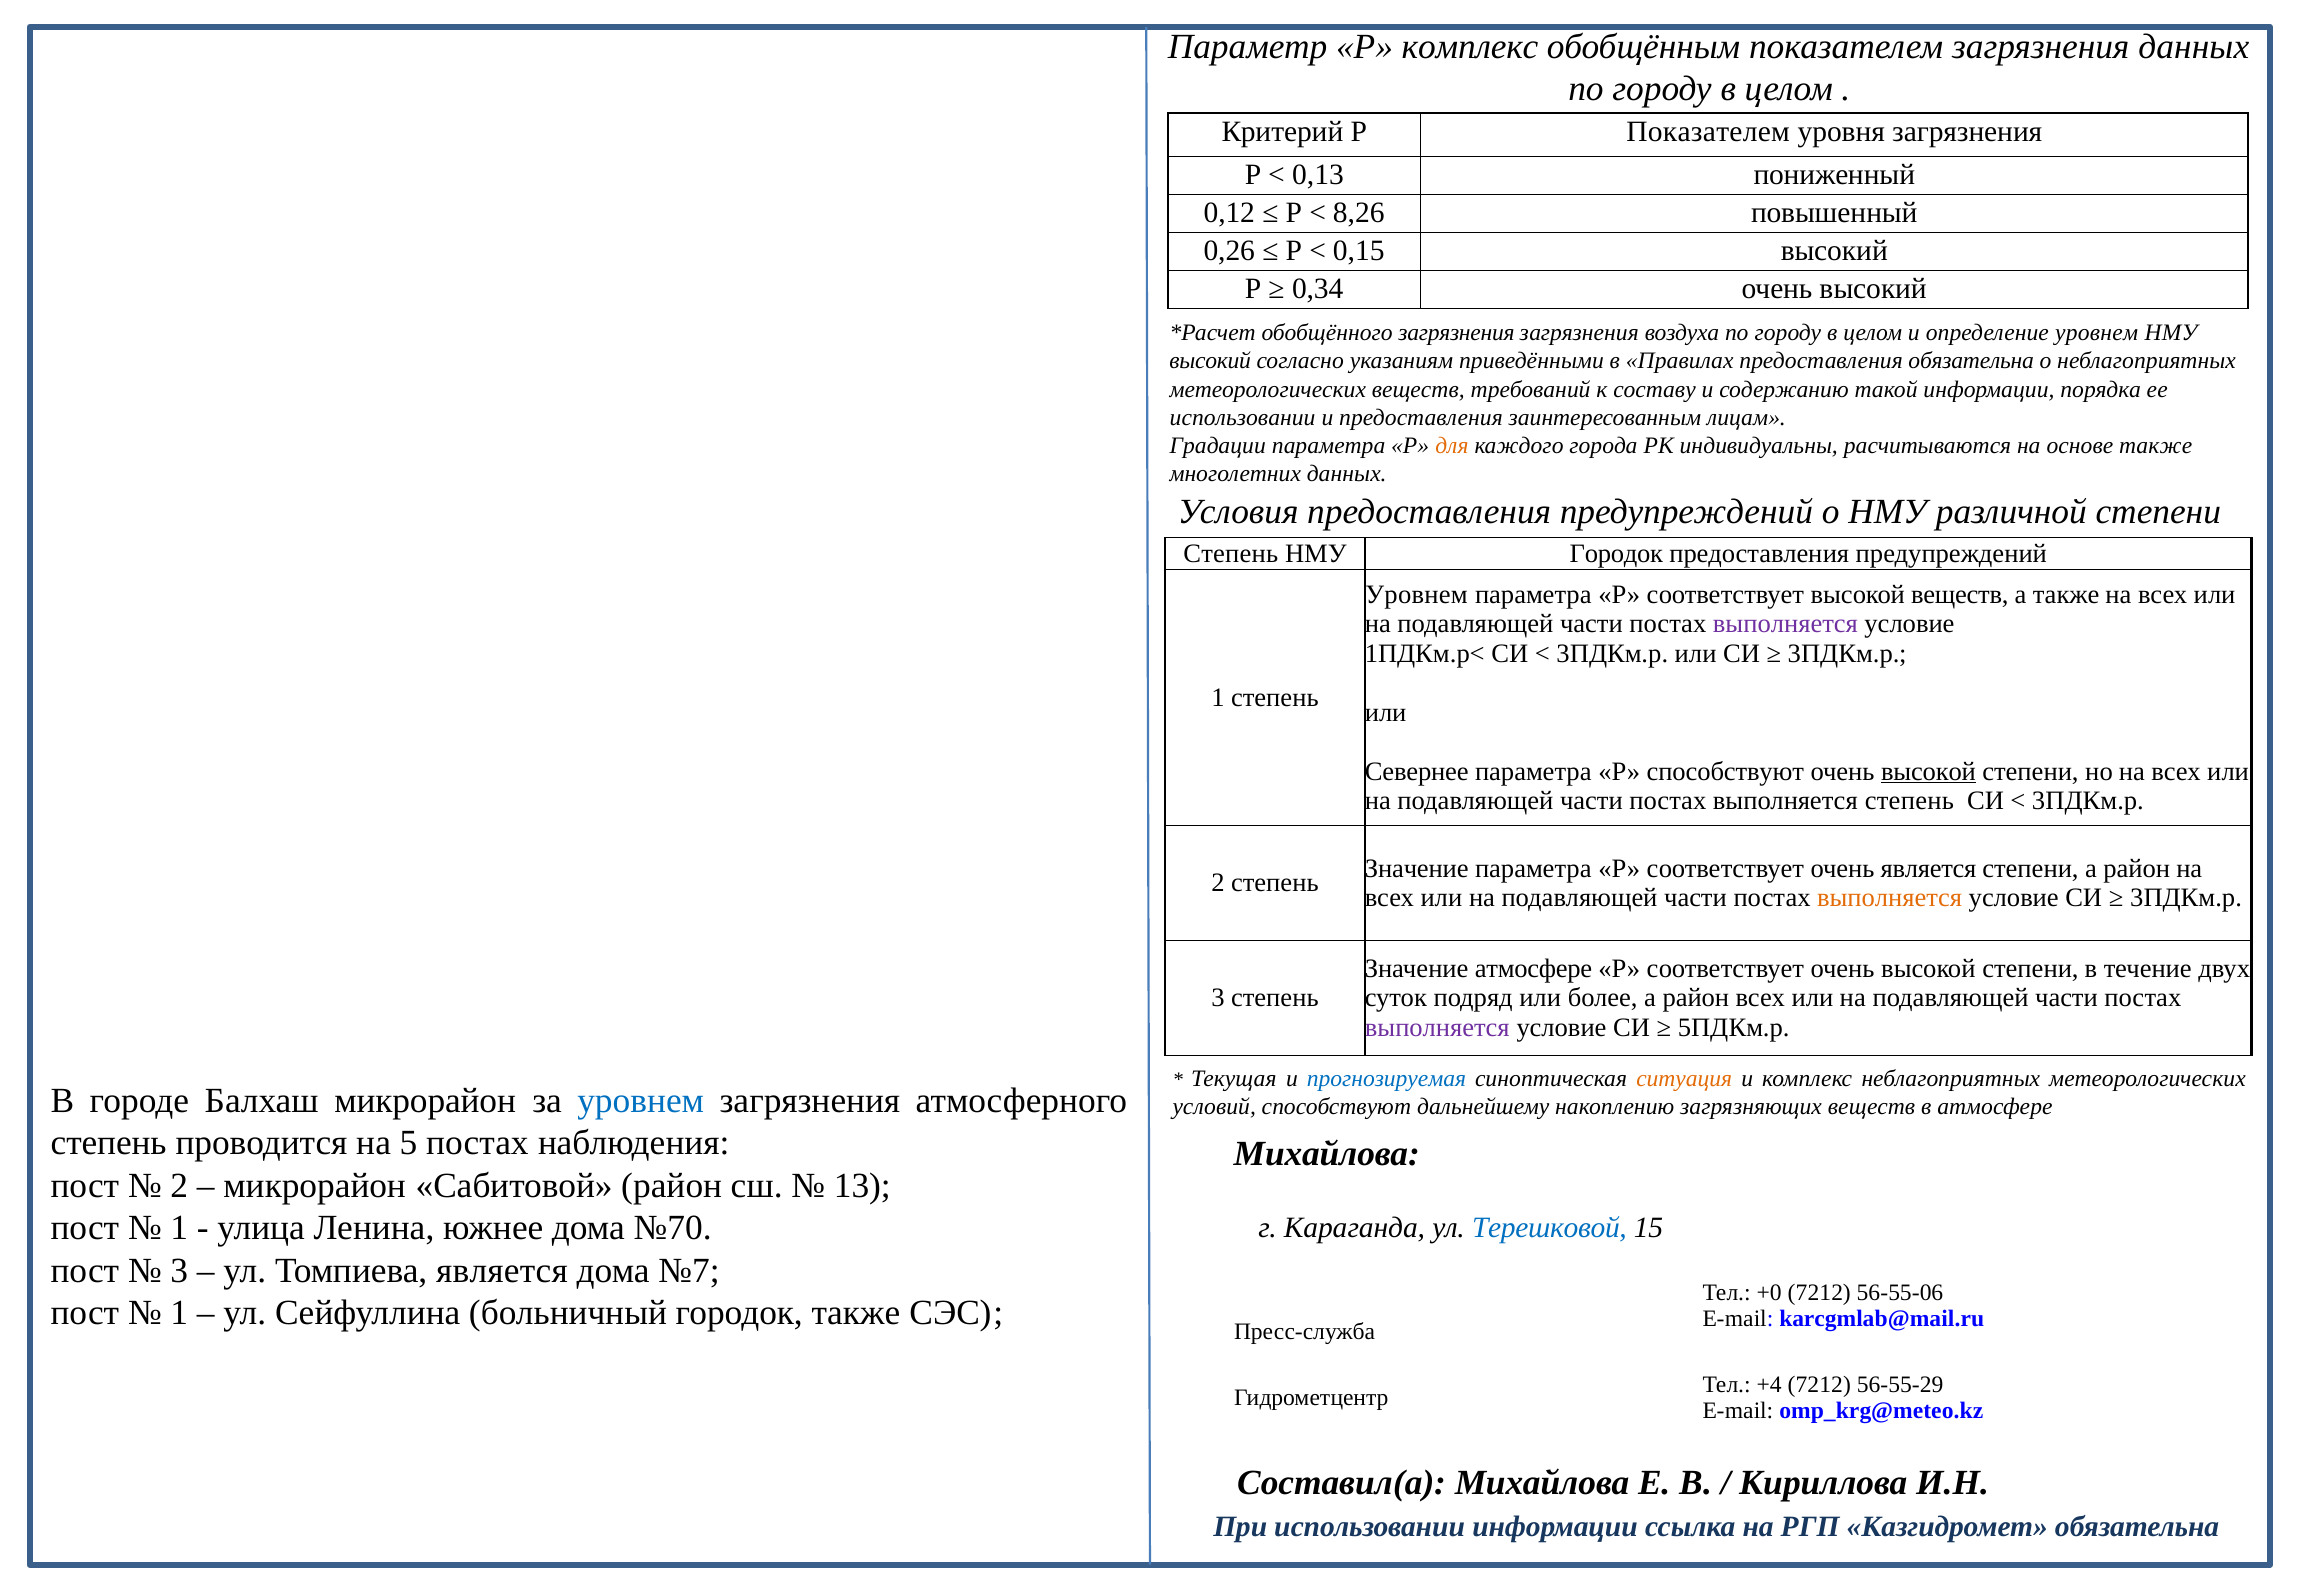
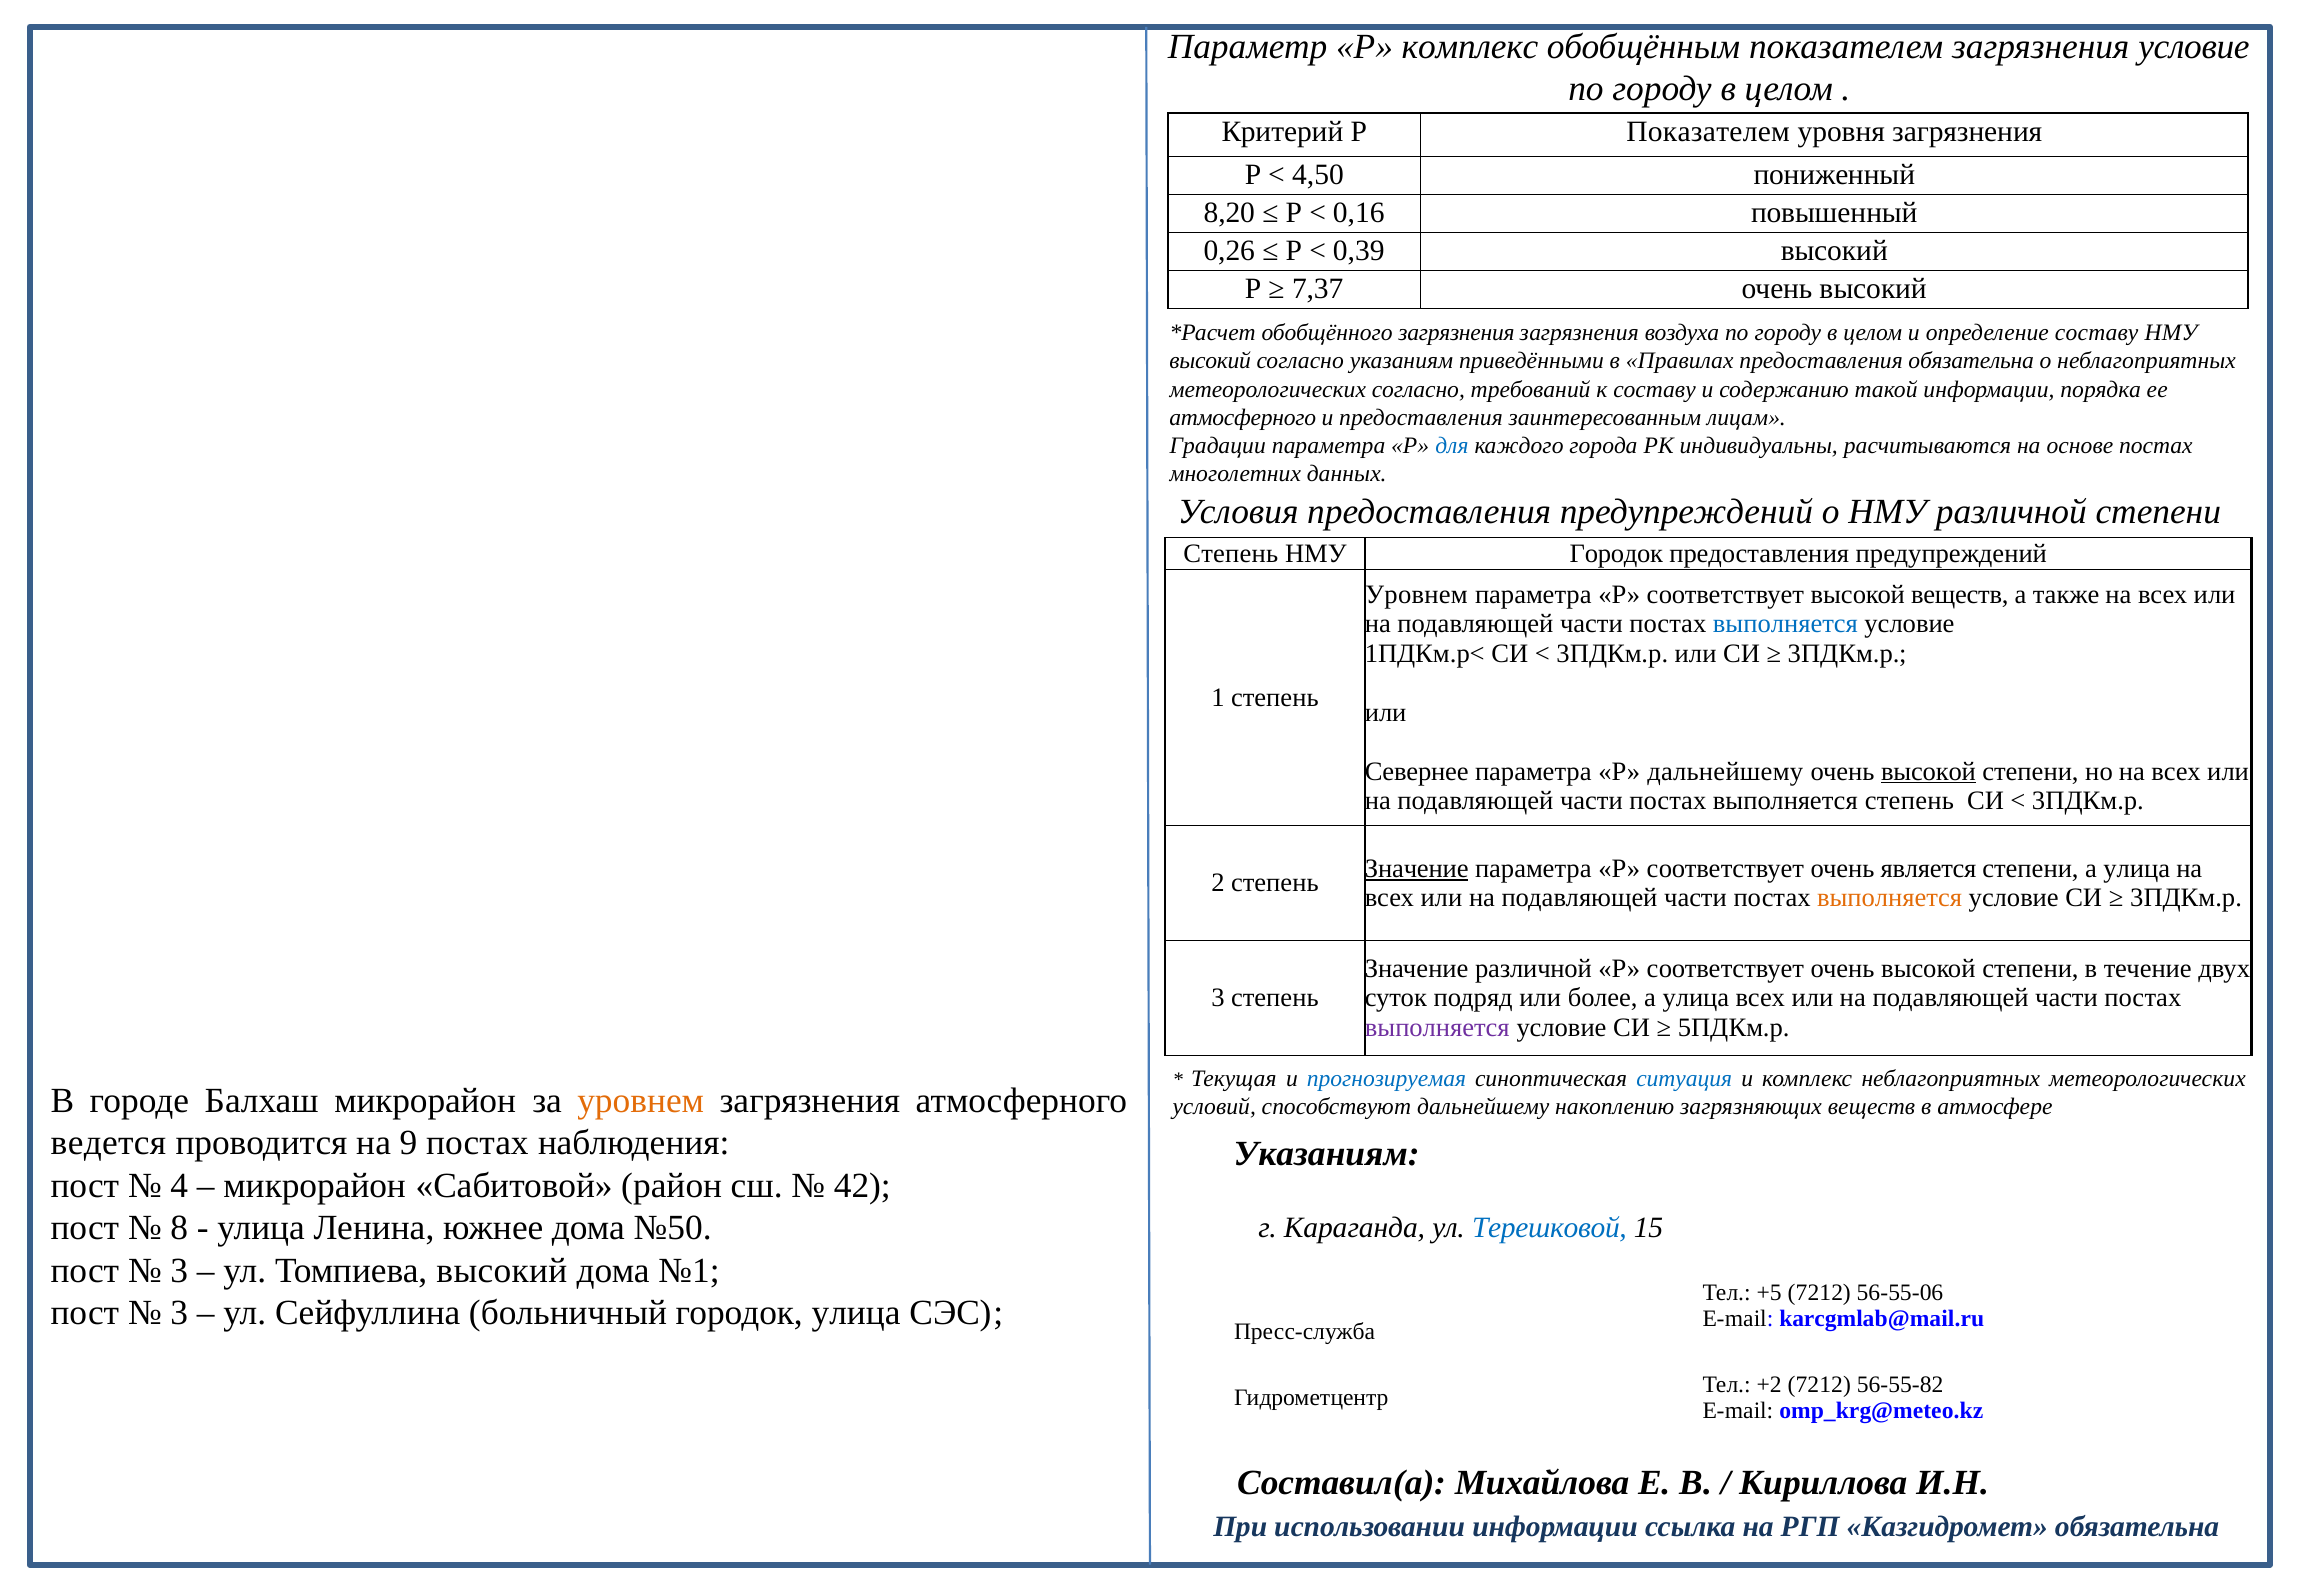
загрязнения данных: данных -> условие
0,13: 0,13 -> 4,50
0,12: 0,12 -> 8,20
8,26: 8,26 -> 0,16
0,15: 0,15 -> 0,39
0,34: 0,34 -> 7,37
определение уровнем: уровнем -> составу
метеорологических веществ: веществ -> согласно
использовании at (1243, 418): использовании -> атмосферного
для colour: orange -> blue
основе также: также -> постах
выполняется at (1785, 624) colour: purple -> blue
Р способствуют: способствуют -> дальнейшему
Значение at (1417, 868) underline: none -> present
степени а район: район -> улица
Значение атмосфере: атмосфере -> различной
более а район: район -> улица
ситуация colour: orange -> blue
уровнем at (641, 1101) colour: blue -> orange
степень at (109, 1143): степень -> ведется
5: 5 -> 9
Михайлова at (1327, 1154): Михайлова -> Указаниям
2 at (179, 1186): 2 -> 4
13: 13 -> 42
1 at (179, 1228): 1 -> 8
№70: №70 -> №50
Томпиева является: является -> высокий
№7: №7 -> №1
+0: +0 -> +5
1 at (179, 1313): 1 -> 3
городок также: также -> улица
+4: +4 -> +2
56-55-29: 56-55-29 -> 56-55-82
